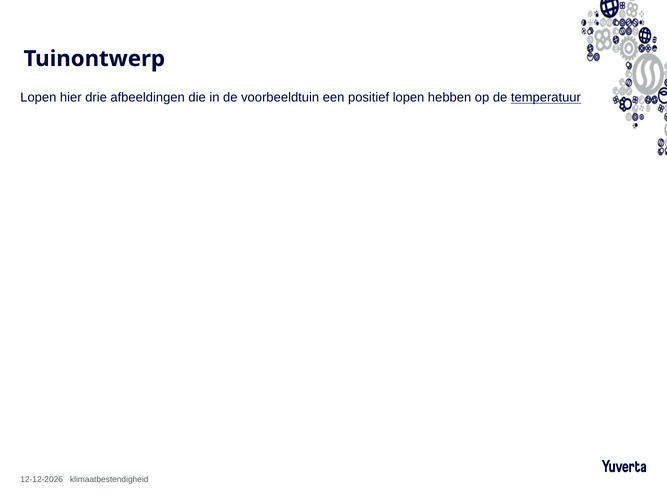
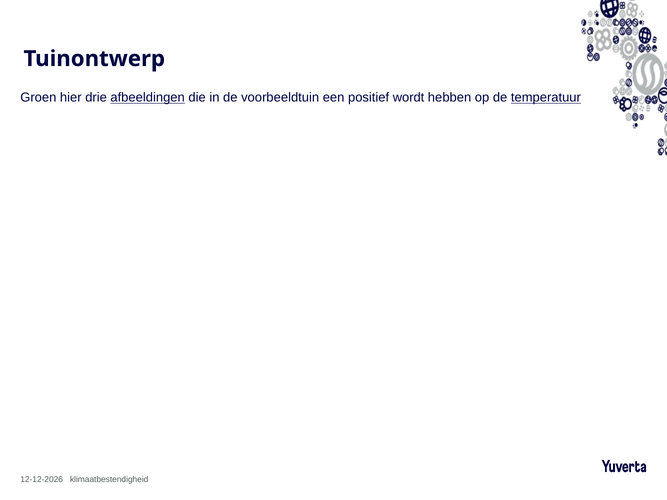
Lopen at (38, 98): Lopen -> Groen
afbeeldingen underline: none -> present
positief lopen: lopen -> wordt
